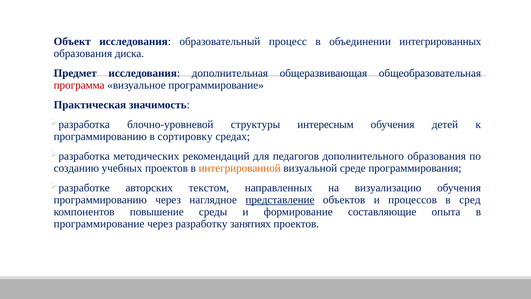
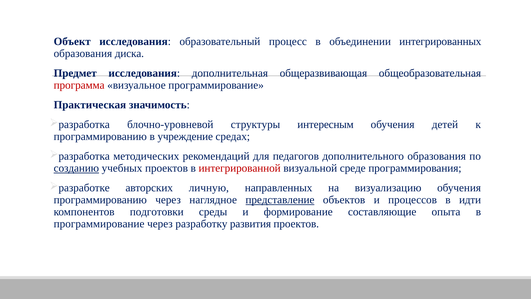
сортировку: сортировку -> учреждение
созданию underline: none -> present
интегрированной colour: orange -> red
текстом: текстом -> личную
сред: сред -> идти
повышение: повышение -> подготовки
занятиях: занятиях -> развития
